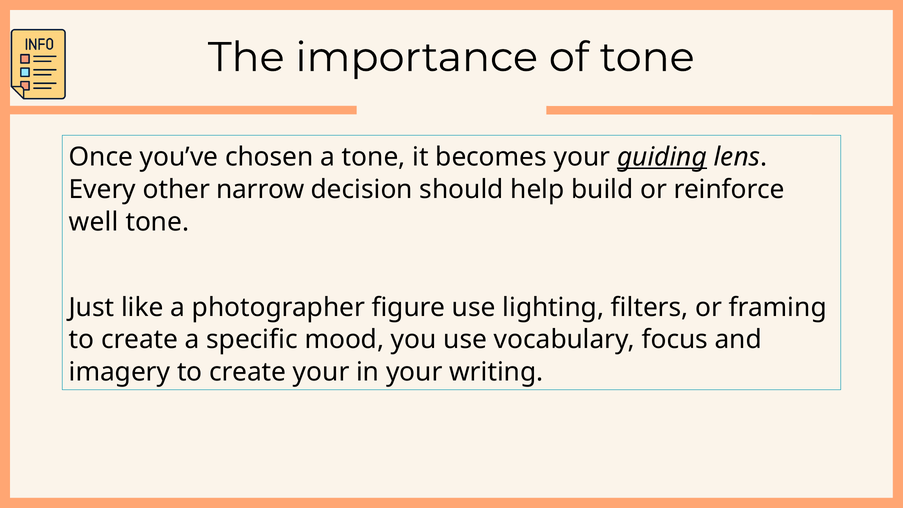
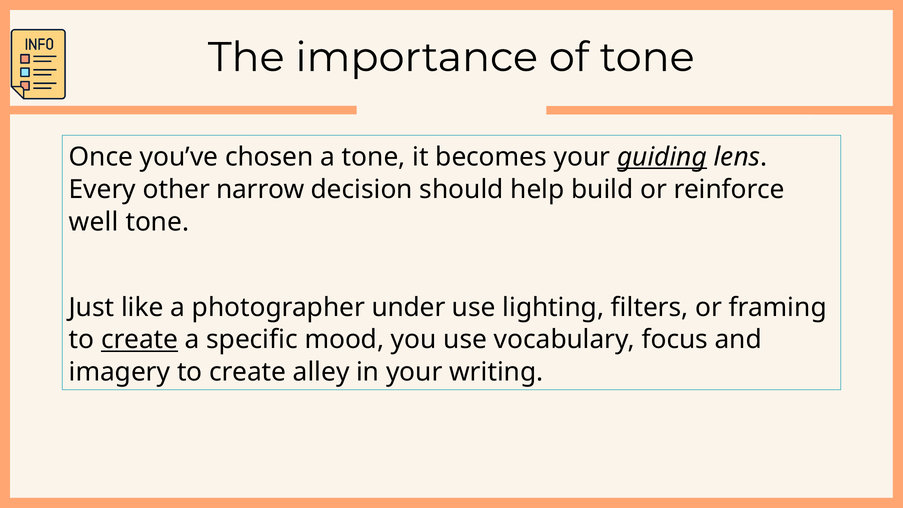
figure: figure -> under
create at (140, 340) underline: none -> present
create your: your -> alley
